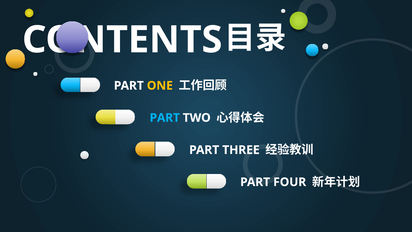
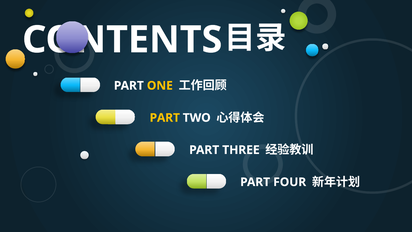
PART at (165, 118) colour: light blue -> yellow
